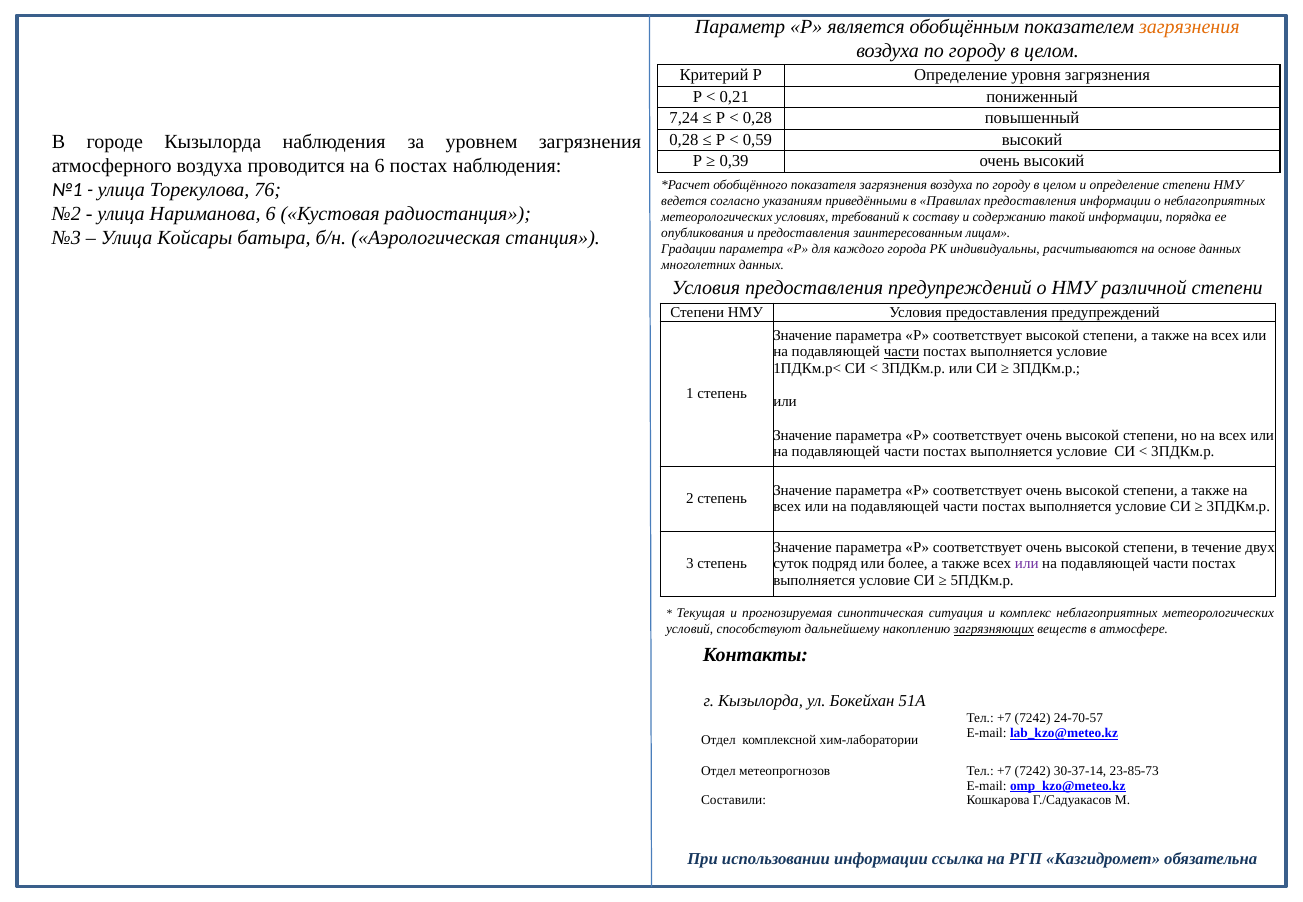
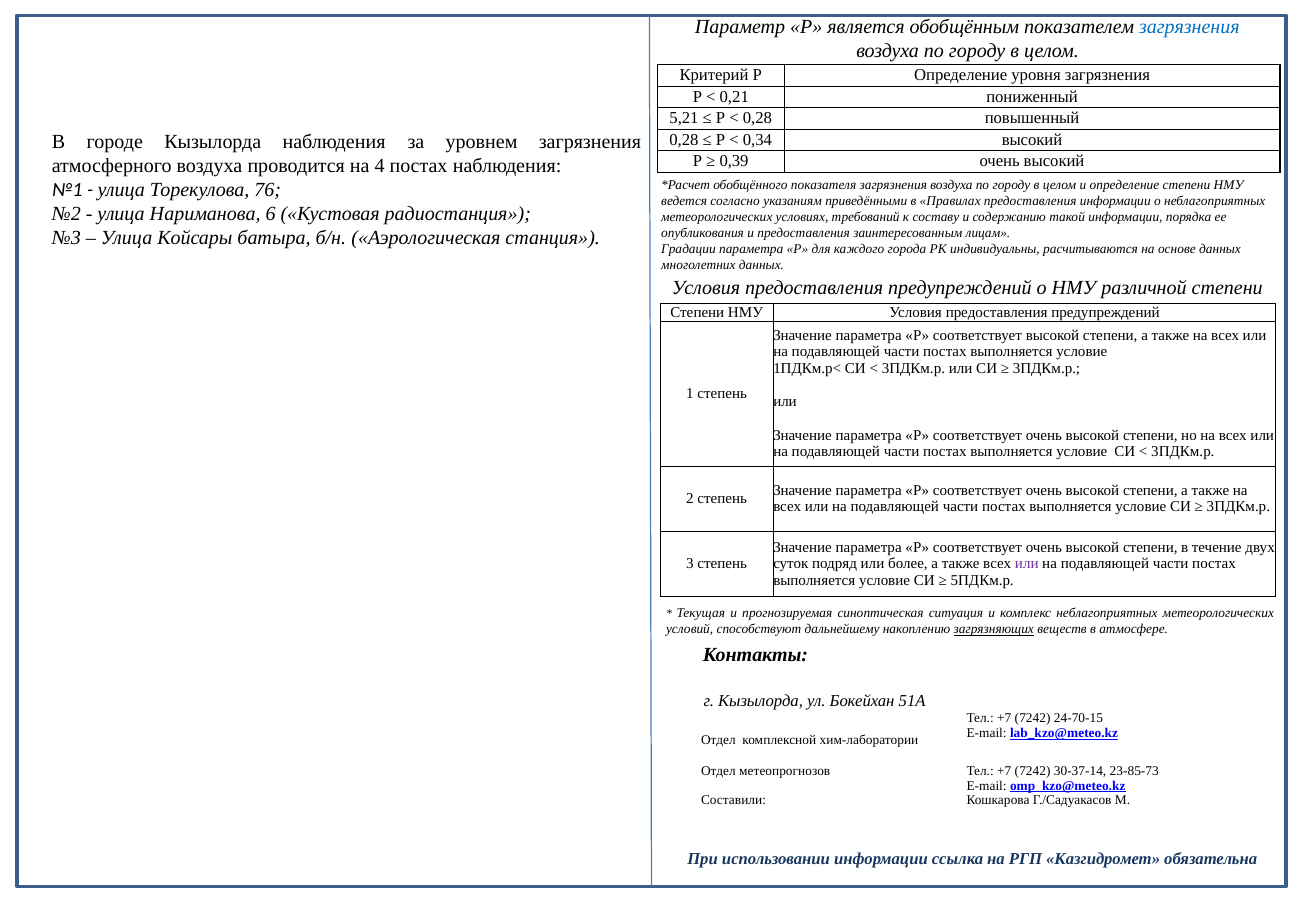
загрязнения at (1189, 27) colour: orange -> blue
7,24: 7,24 -> 5,21
0,59: 0,59 -> 0,34
на 6: 6 -> 4
части at (902, 352) underline: present -> none
24-70-57: 24-70-57 -> 24-70-15
